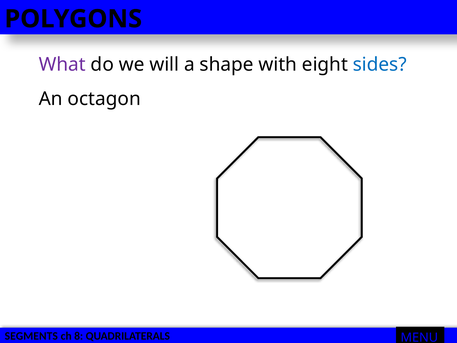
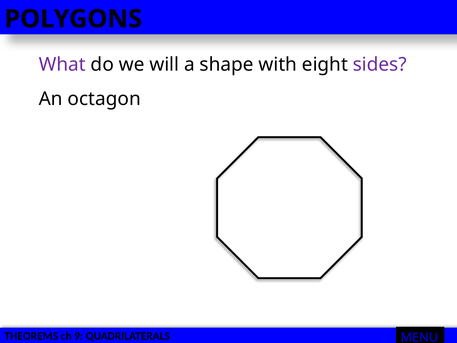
sides colour: blue -> purple
SEGMENTS: SEGMENTS -> THEOREMS
8: 8 -> 9
